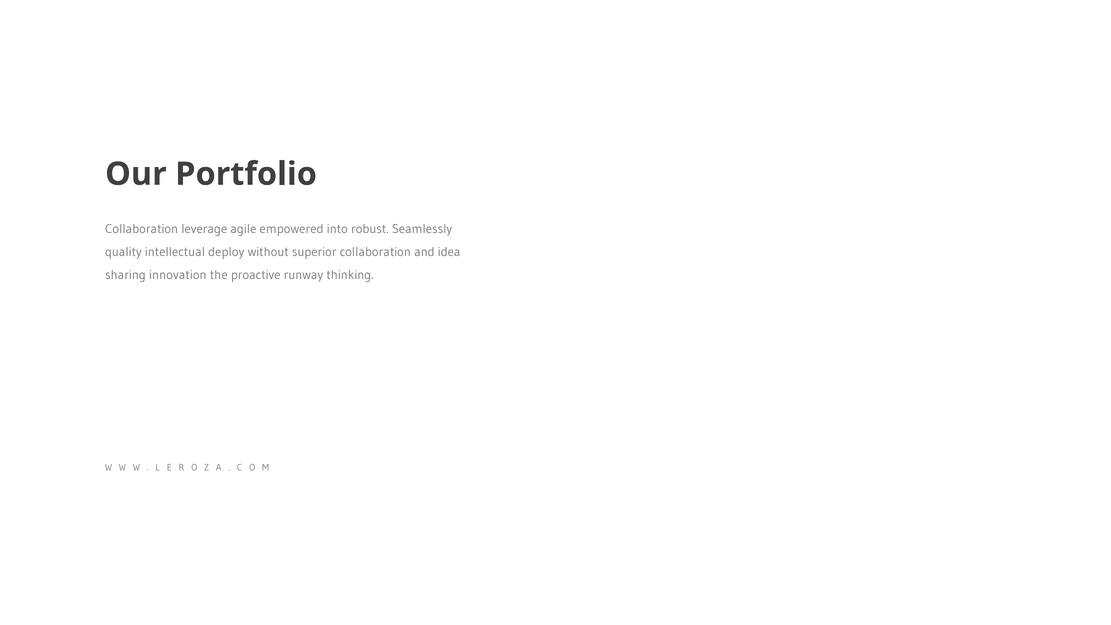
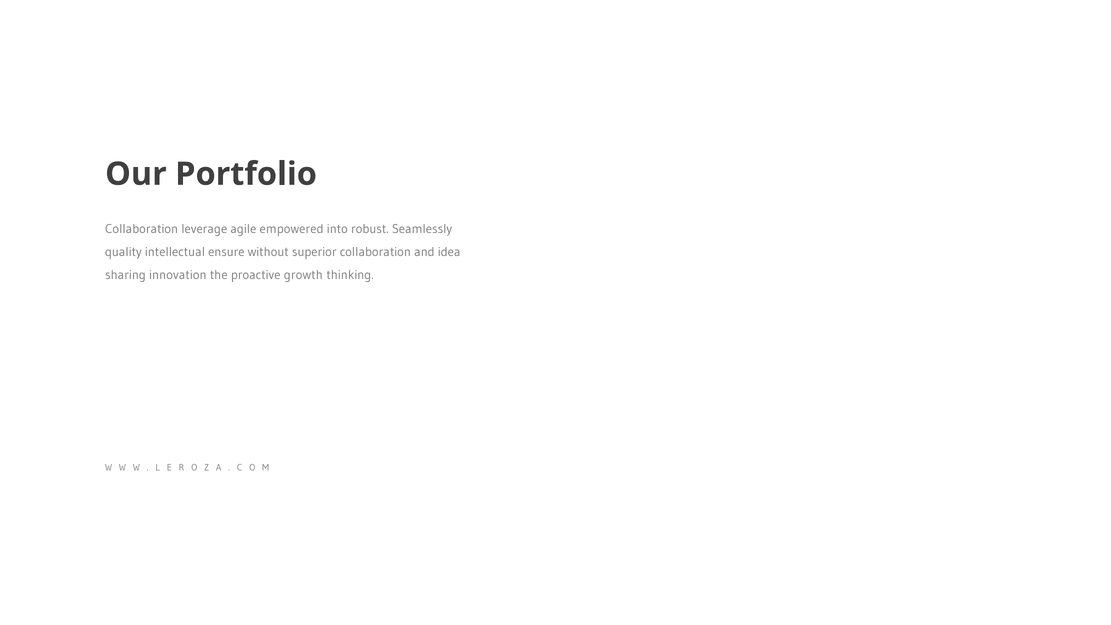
deploy: deploy -> ensure
runway: runway -> growth
